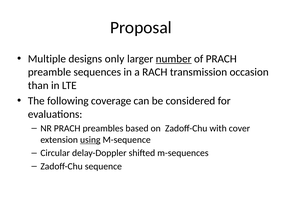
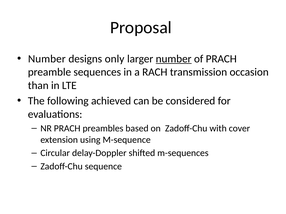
Multiple at (47, 59): Multiple -> Number
coverage: coverage -> achieved
using underline: present -> none
